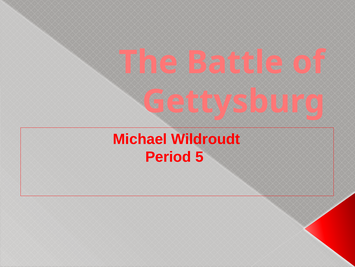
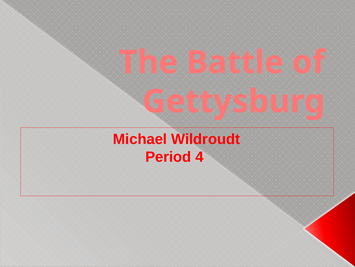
5: 5 -> 4
